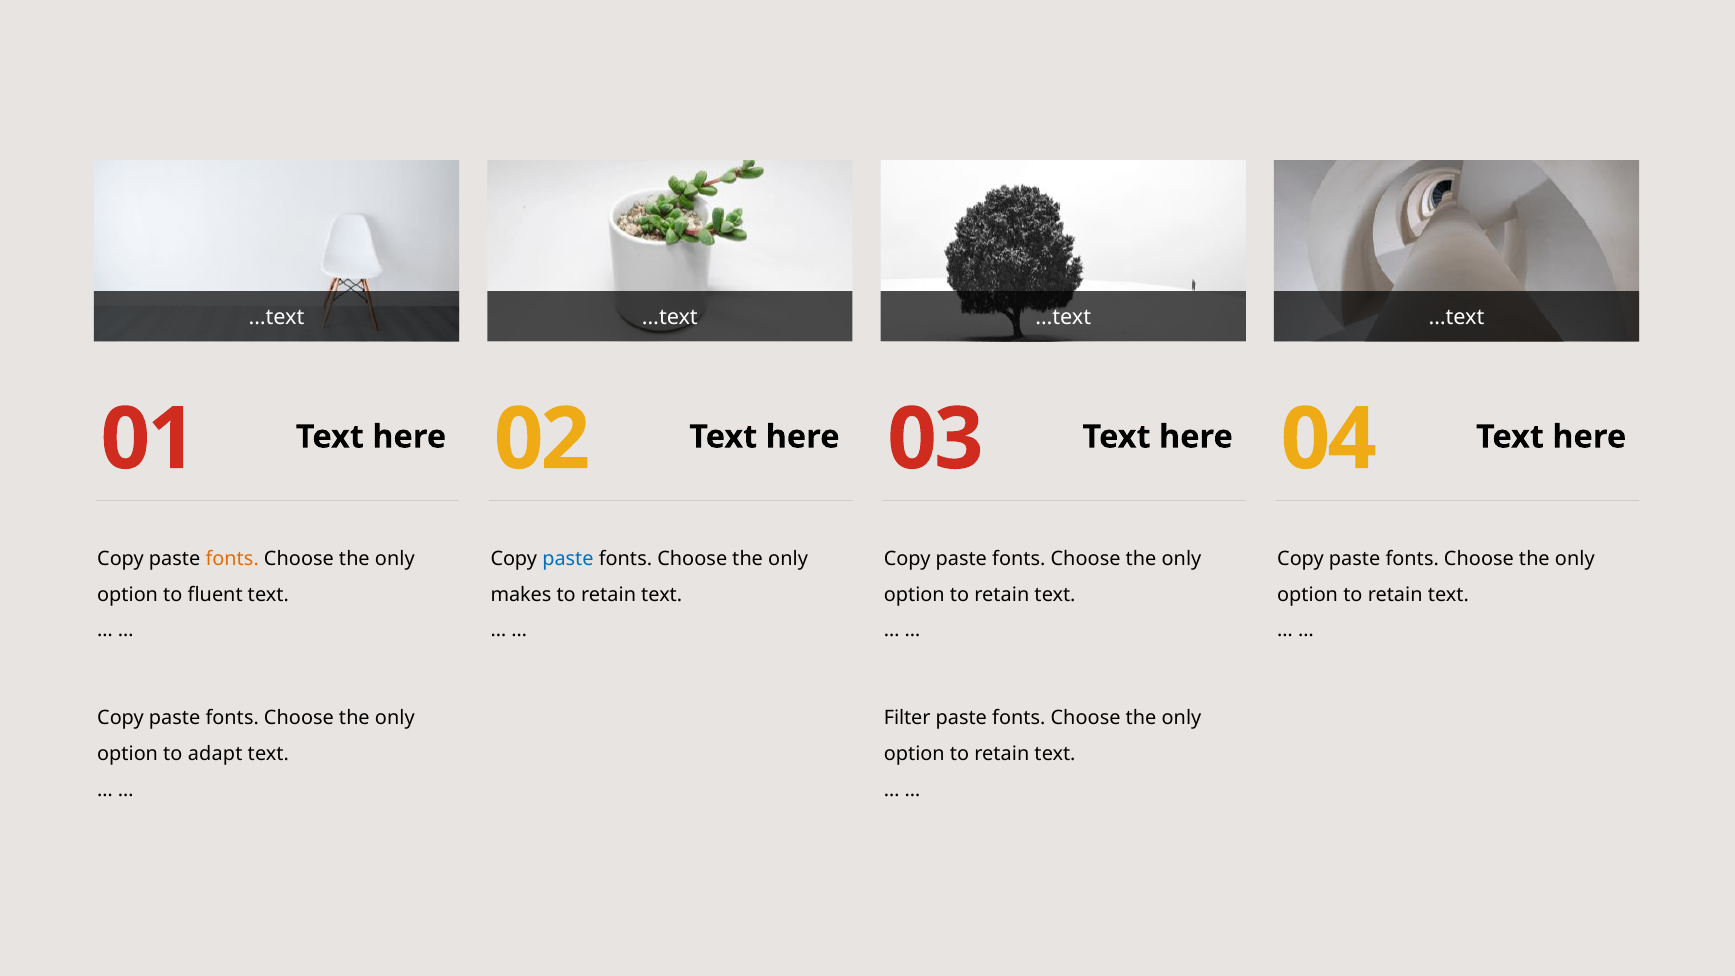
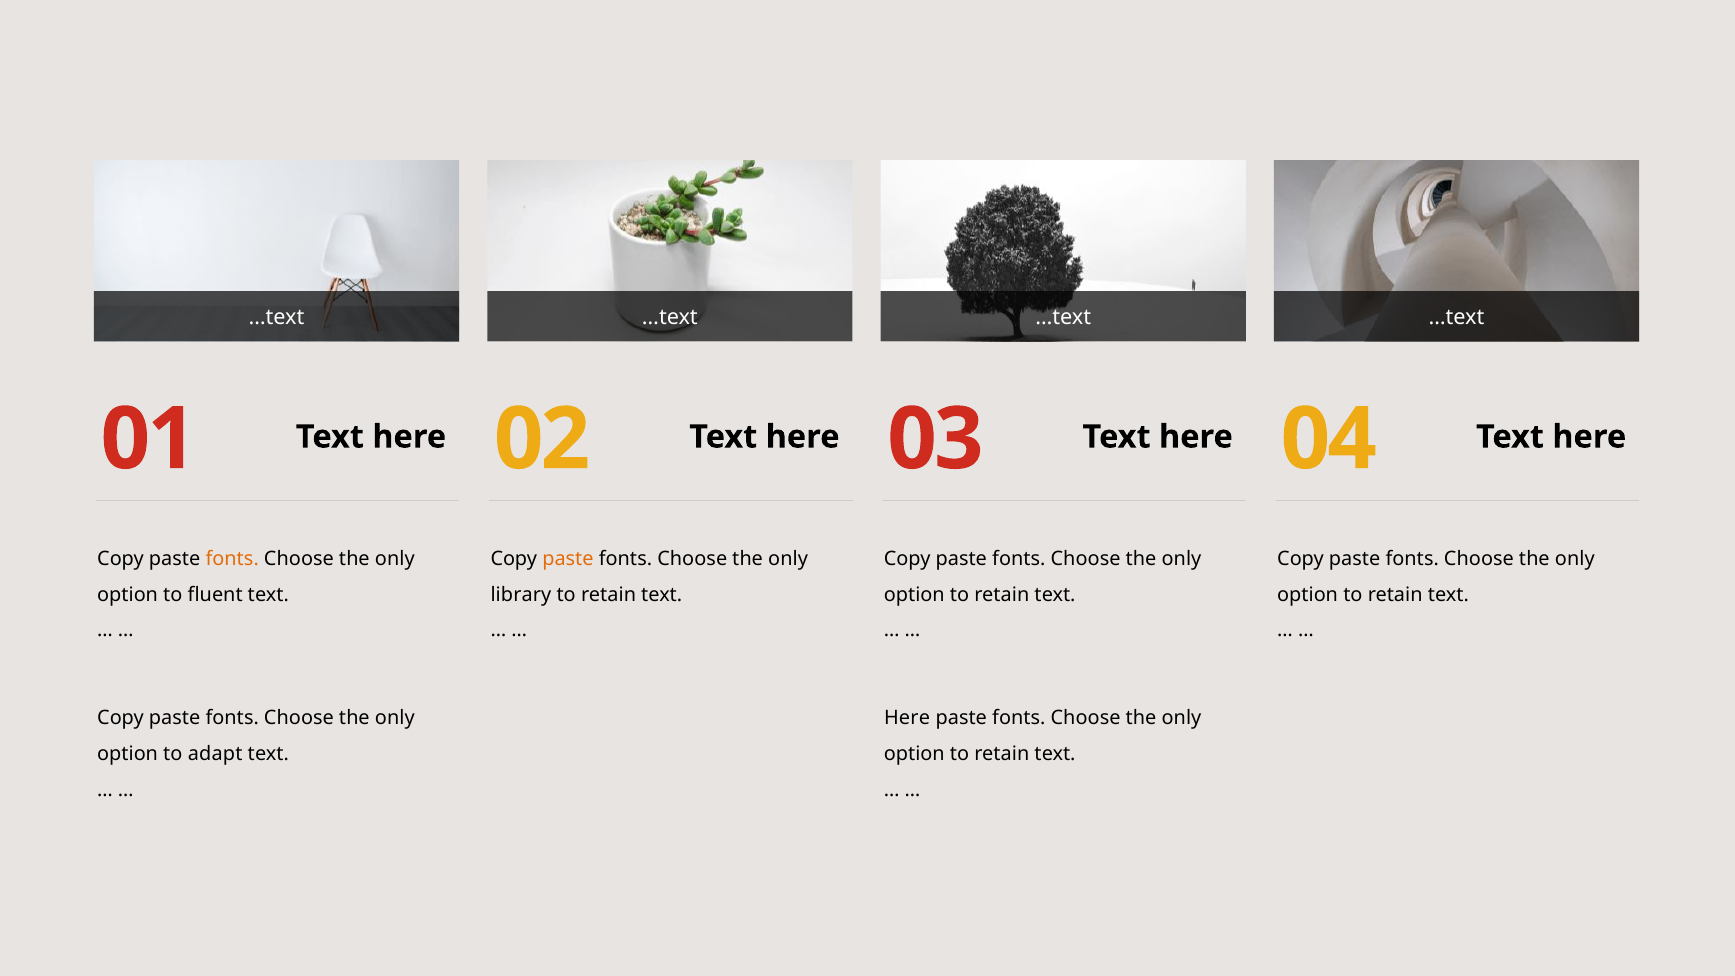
paste at (568, 559) colour: blue -> orange
makes: makes -> library
Filter at (907, 718): Filter -> Here
